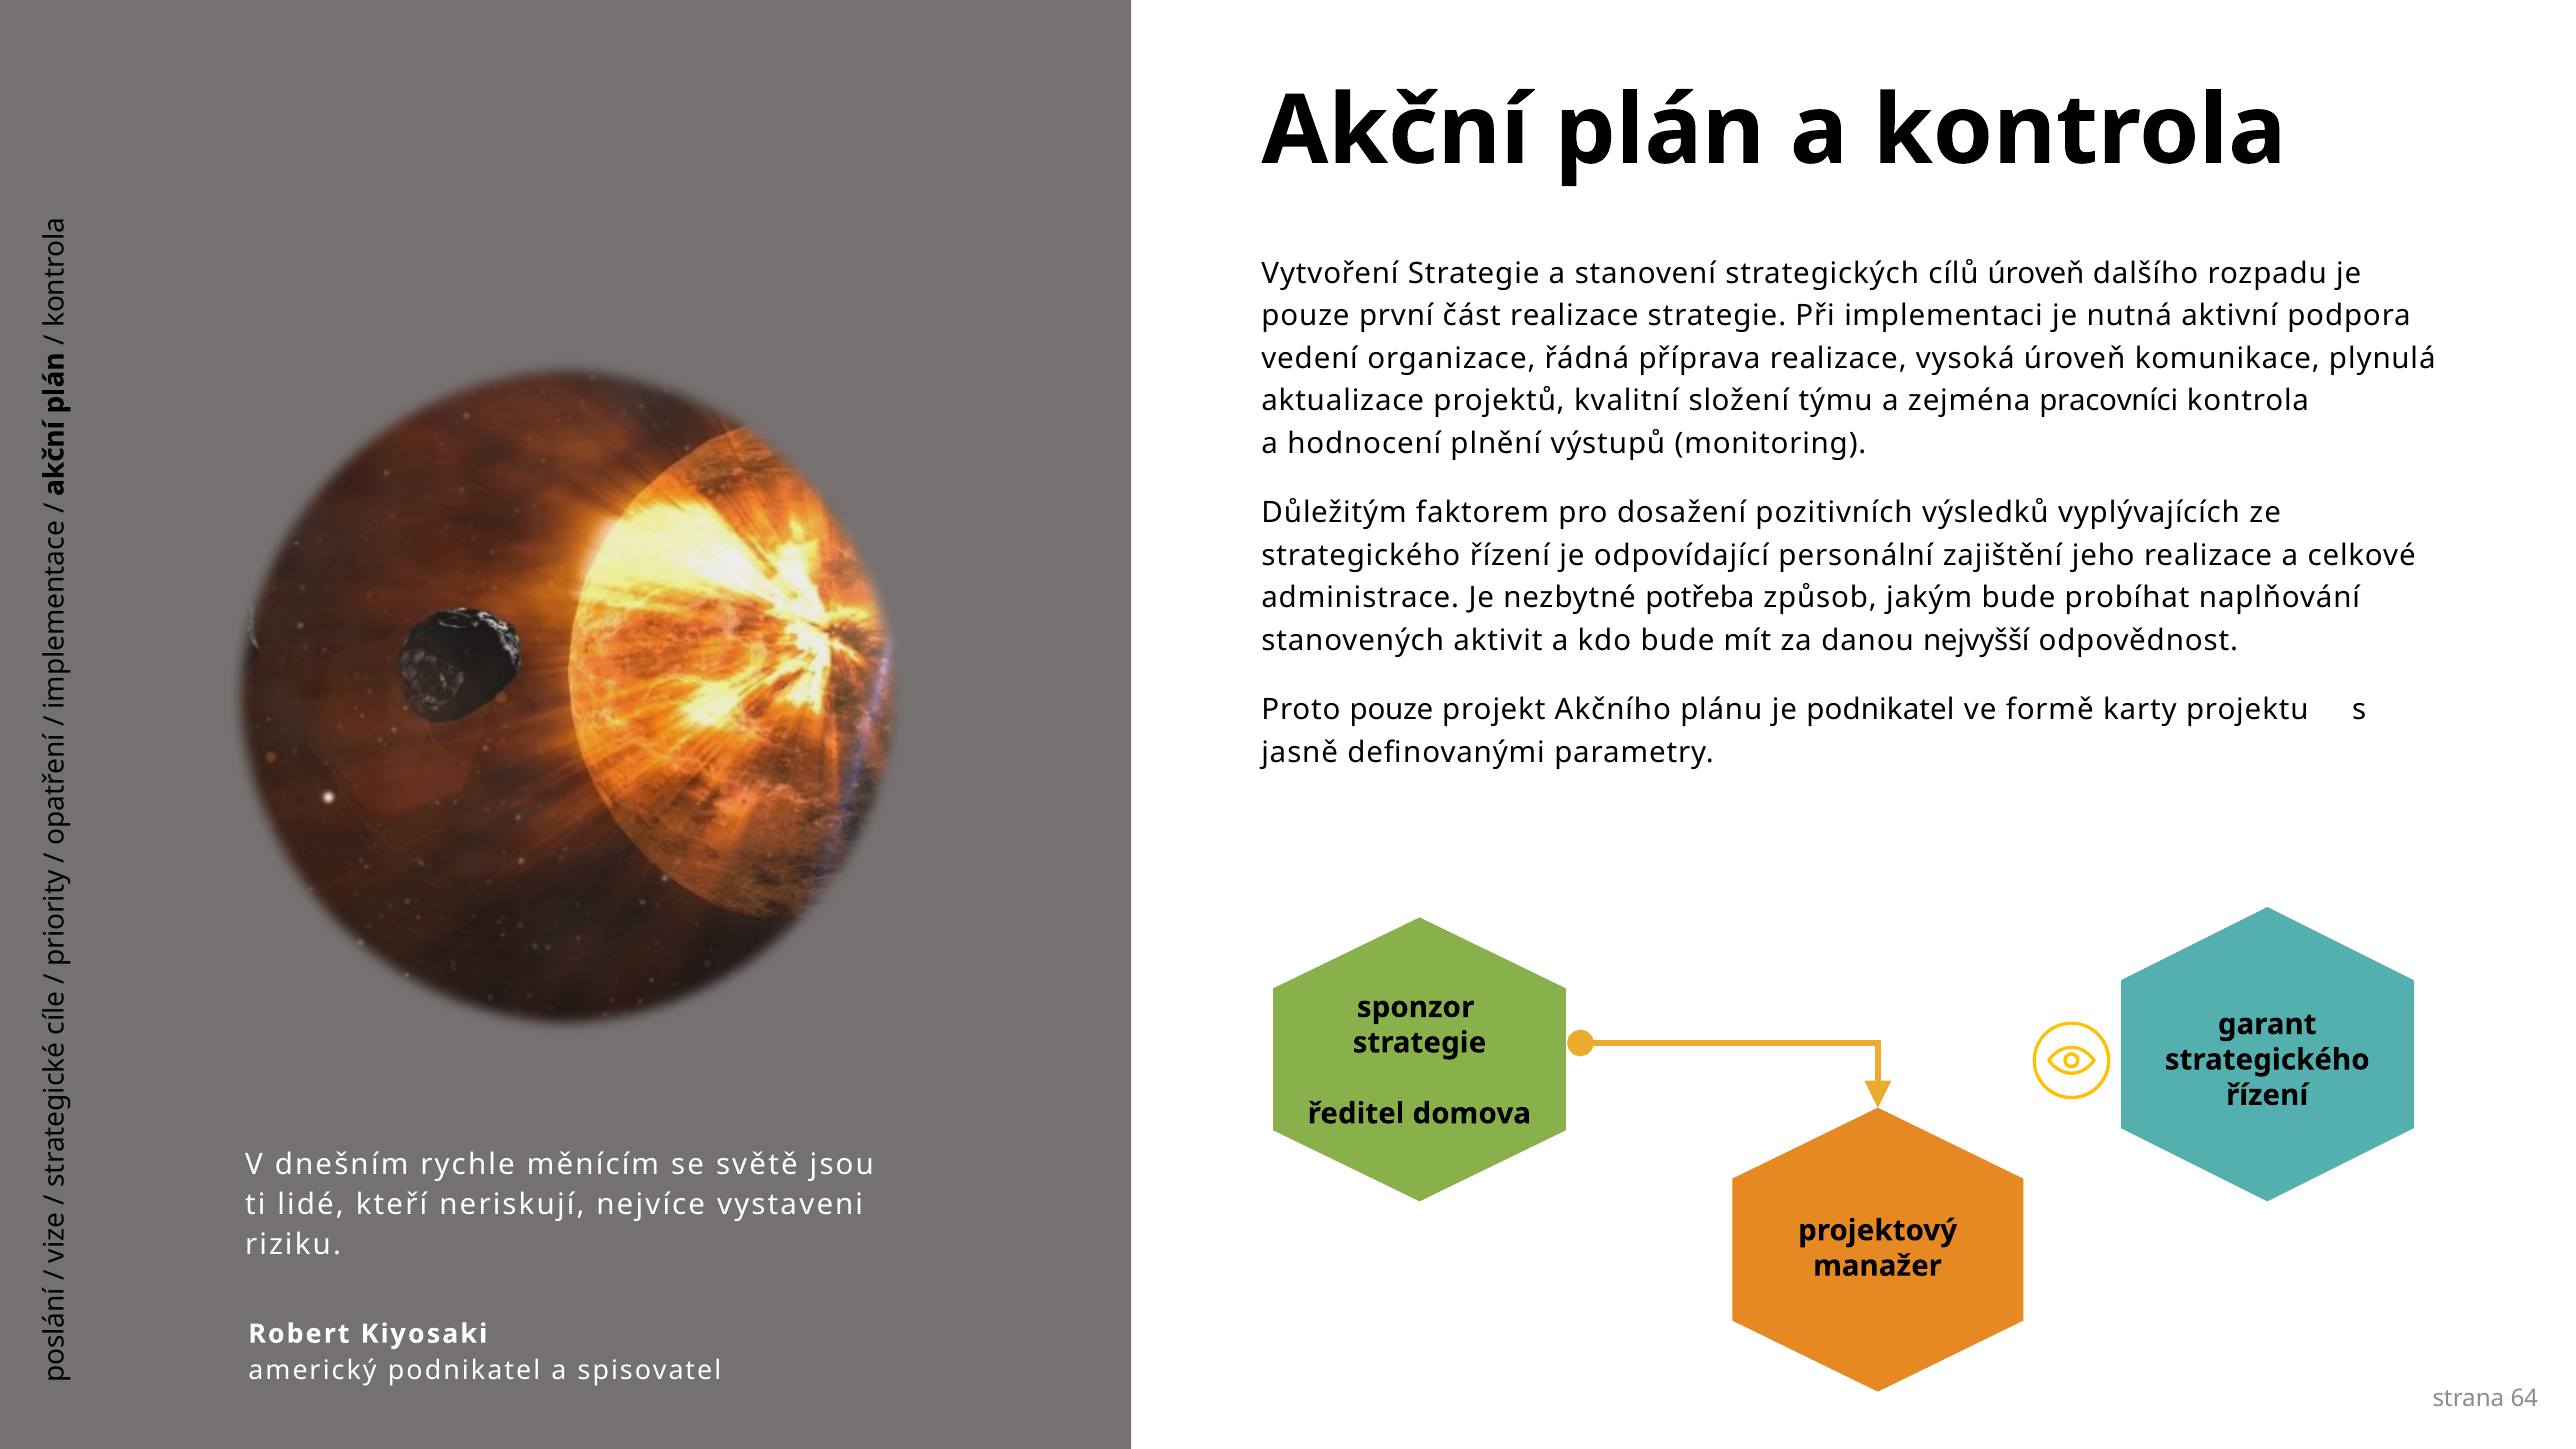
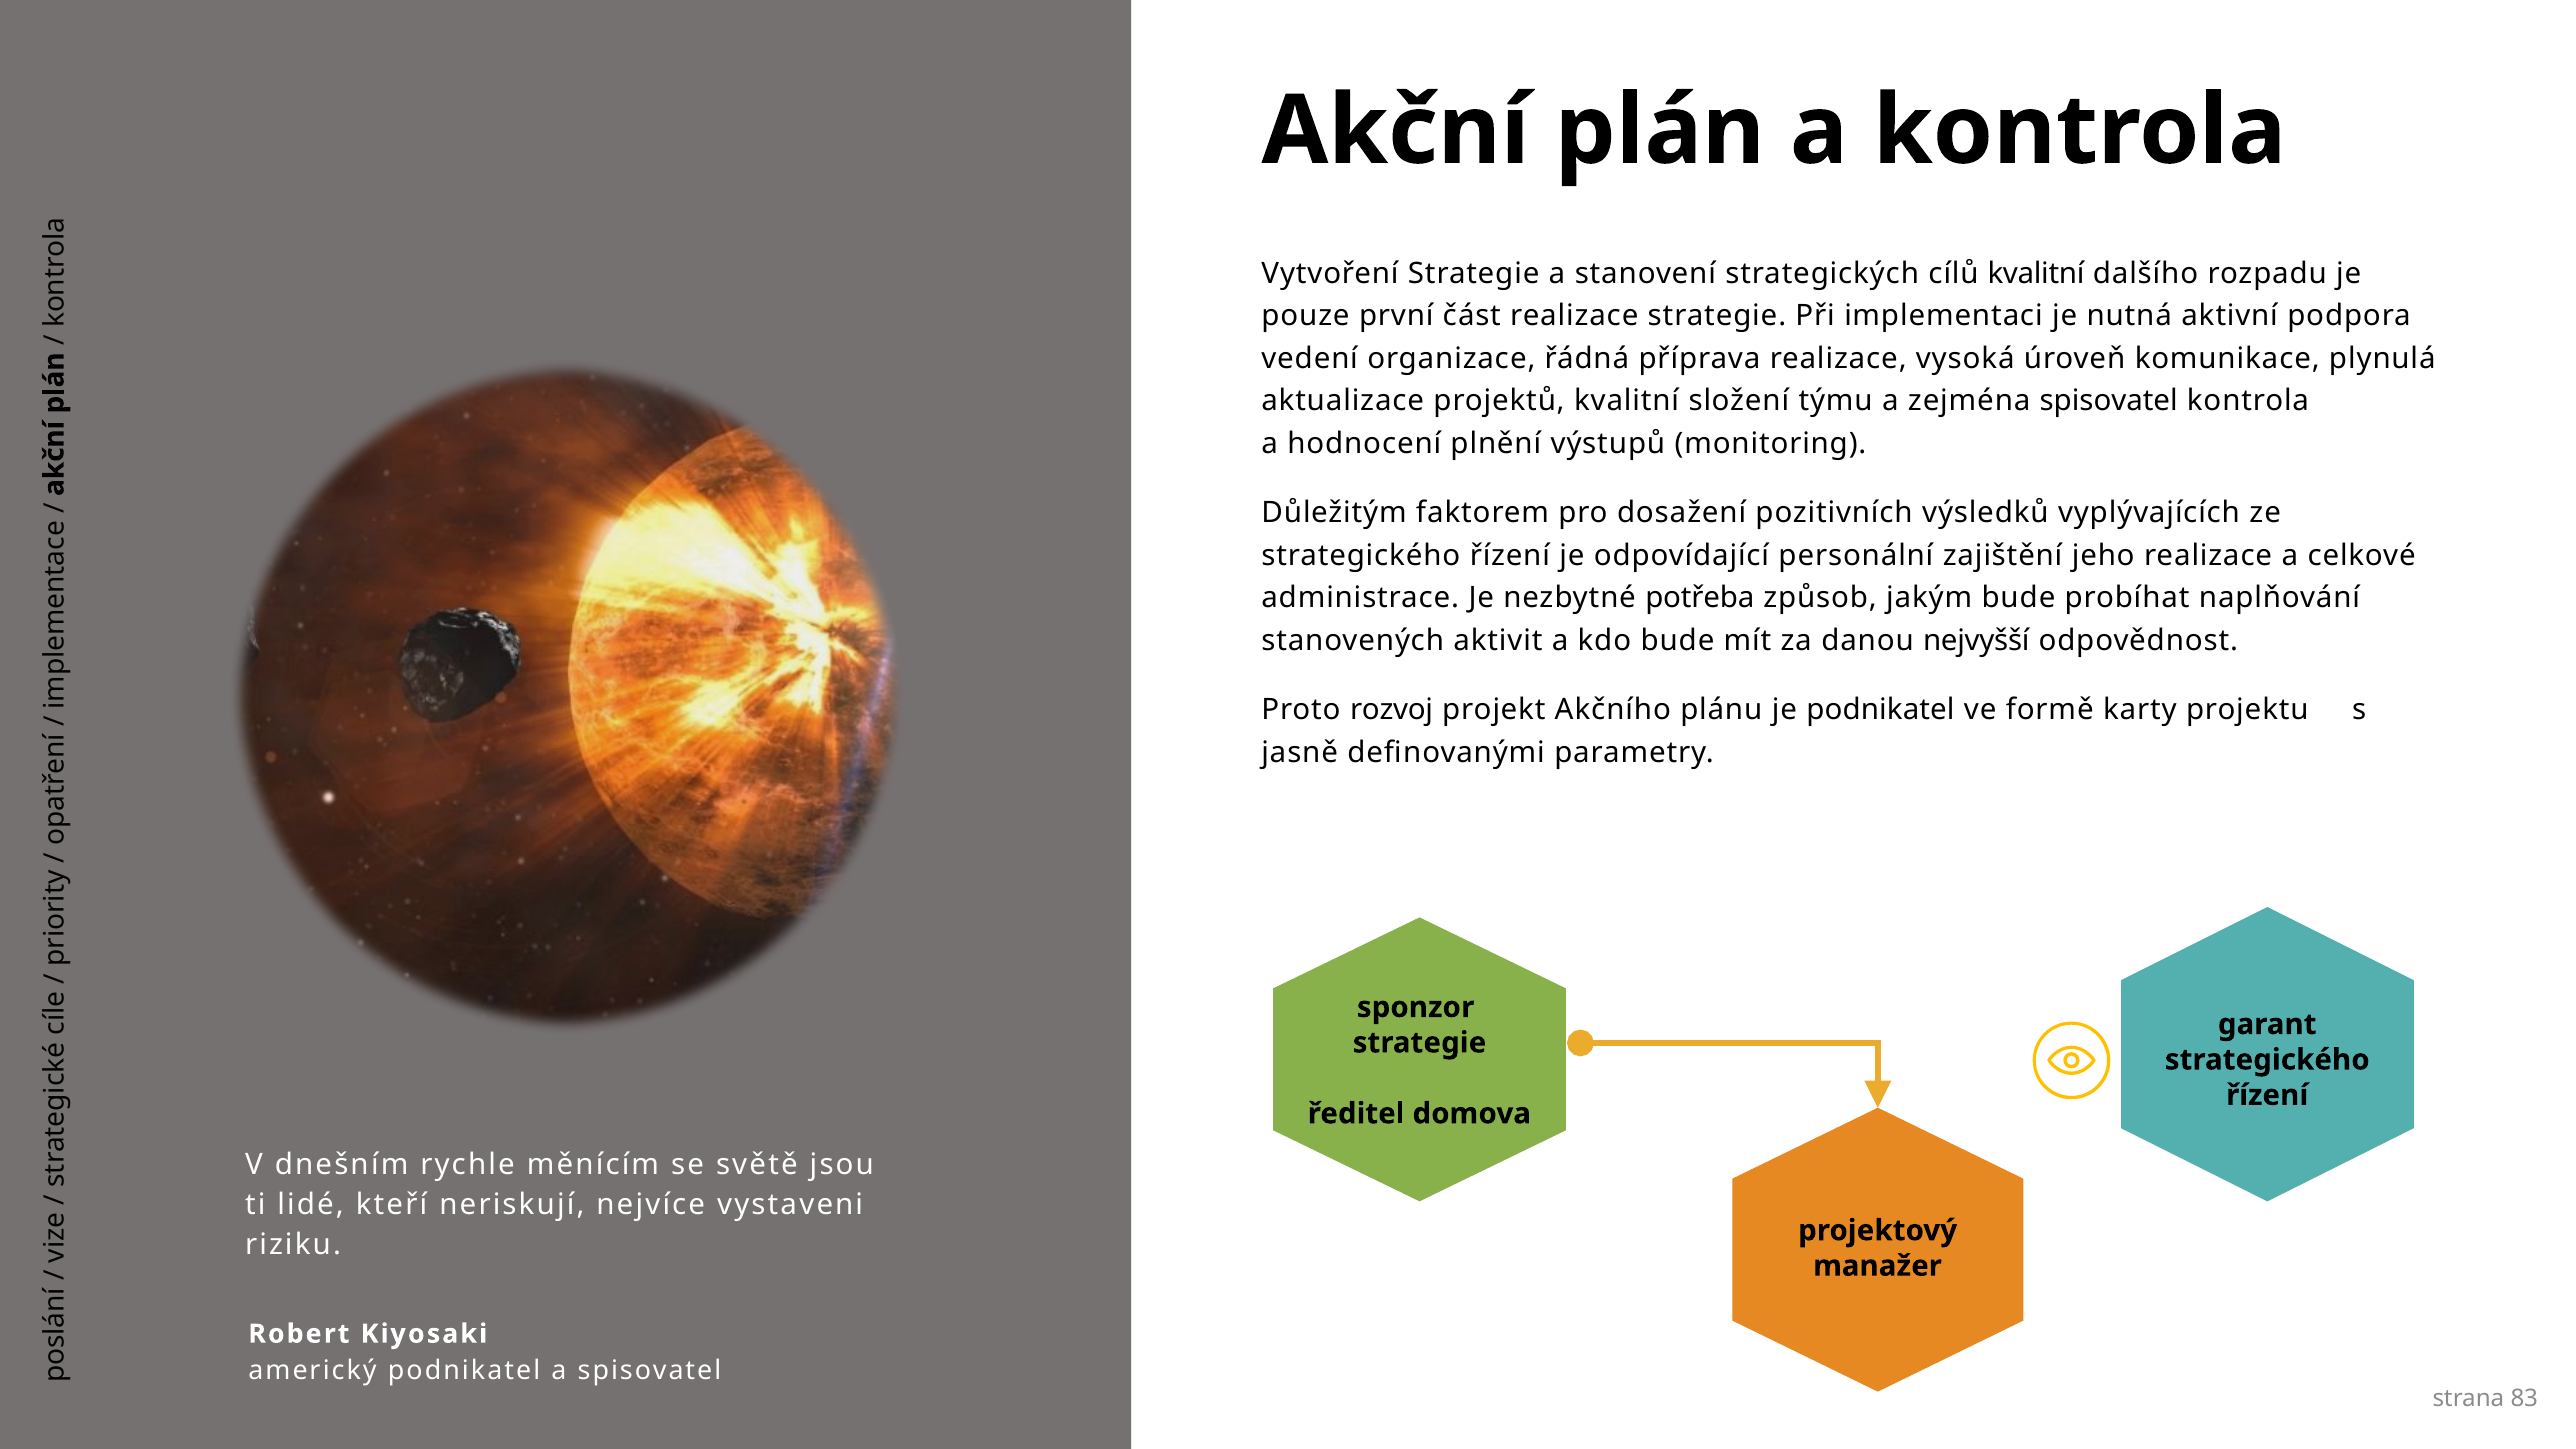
cílů úroveň: úroveň -> kvalitní
zejména pracovníci: pracovníci -> spisovatel
Proto pouze: pouze -> rozvoj
64: 64 -> 83
